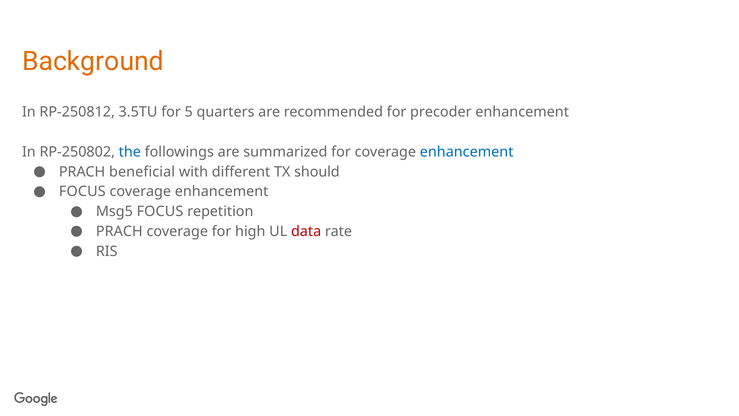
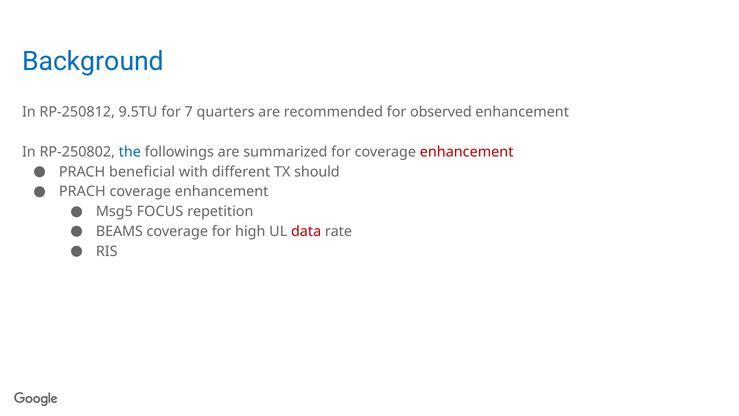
Background colour: orange -> blue
3.5TU: 3.5TU -> 9.5TU
5: 5 -> 7
precoder: precoder -> observed
enhancement at (467, 152) colour: blue -> red
FOCUS at (82, 192): FOCUS -> PRACH
PRACH at (119, 231): PRACH -> BEAMS
